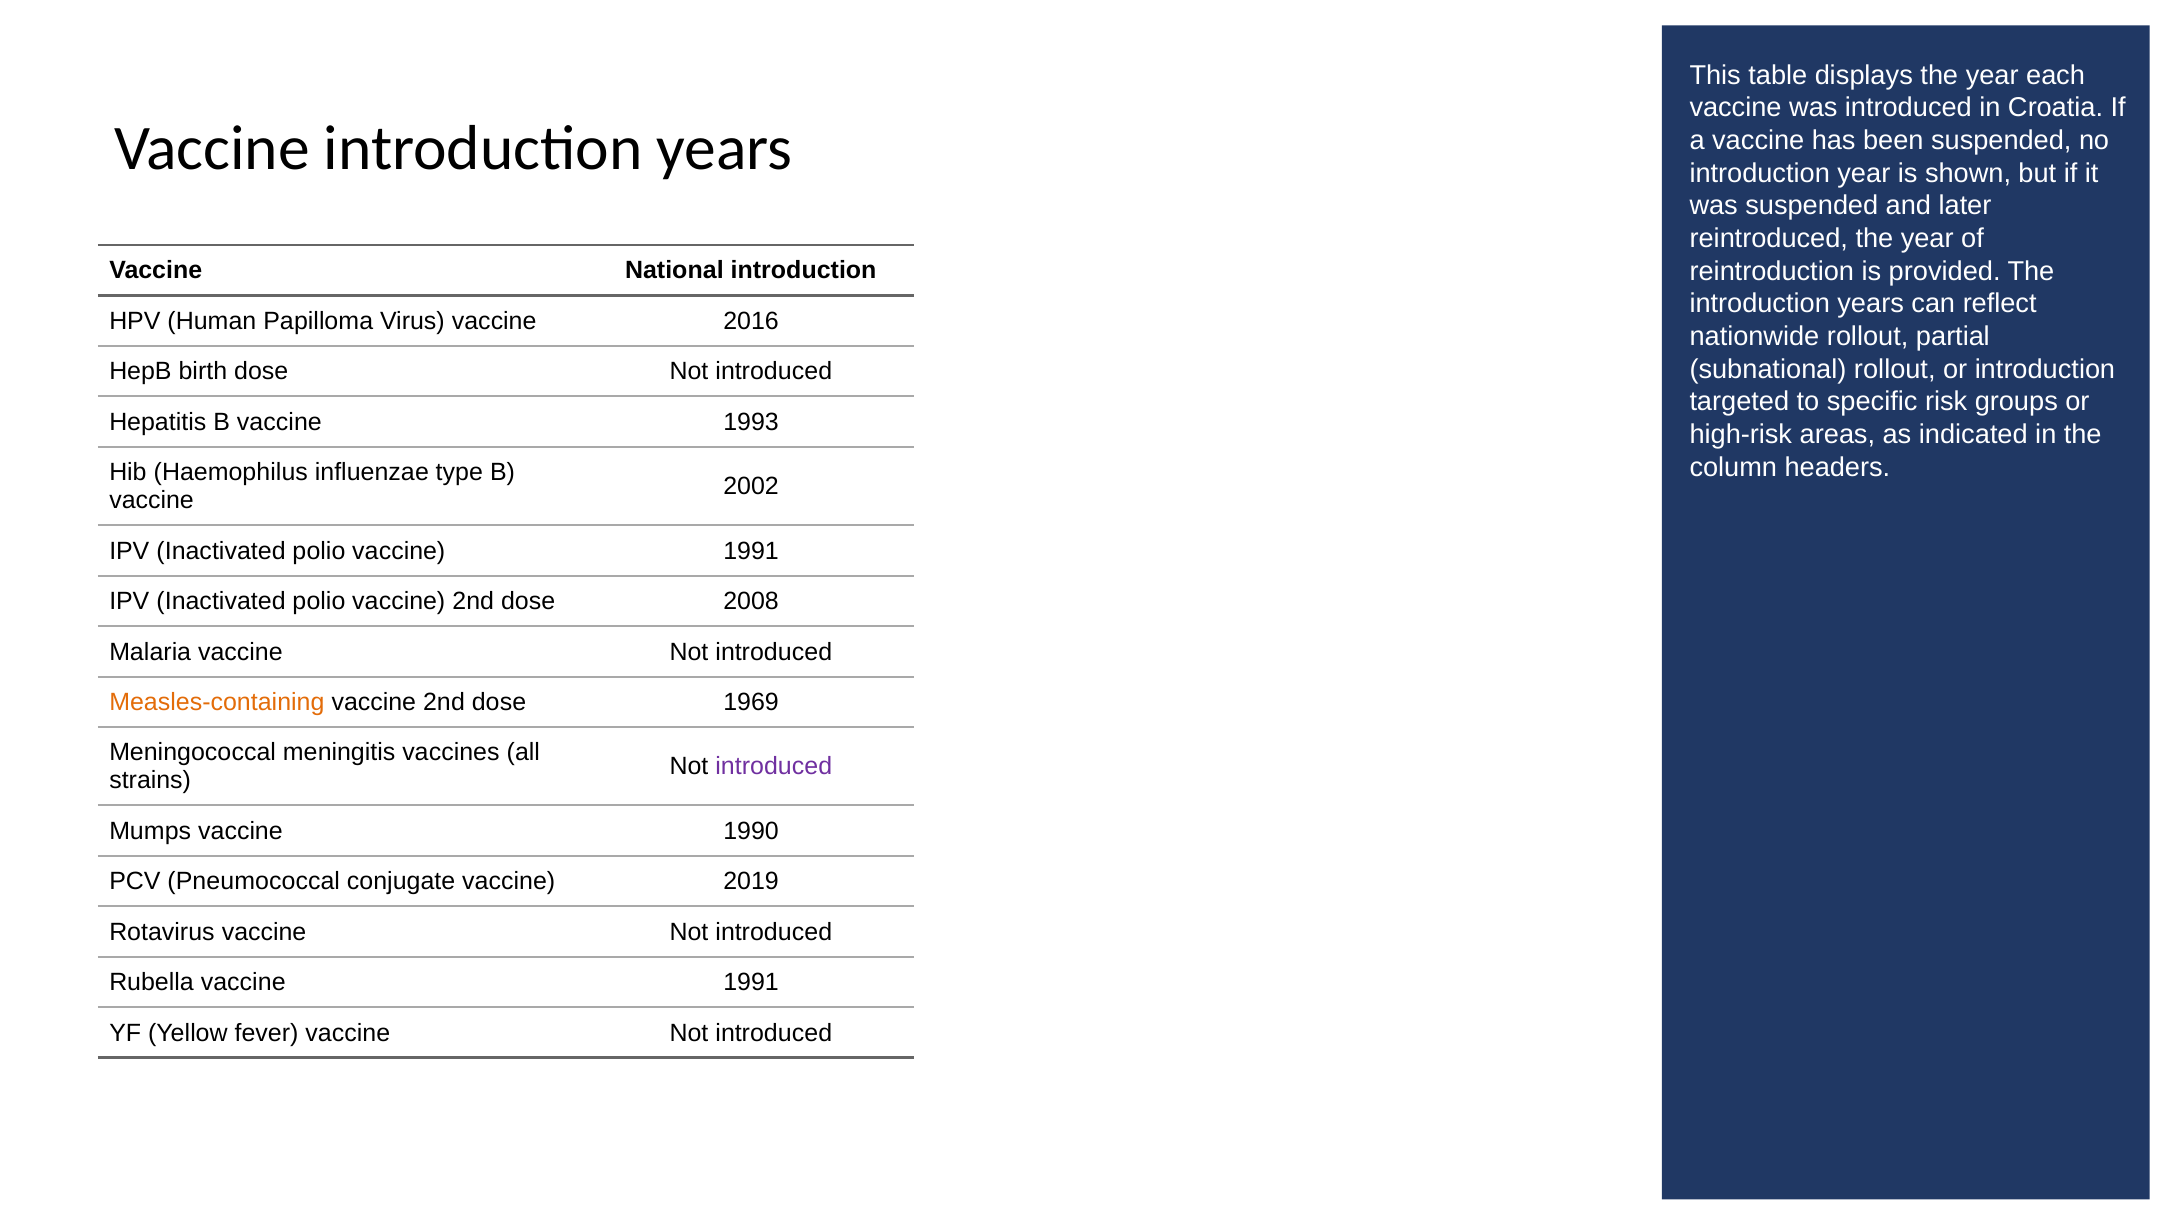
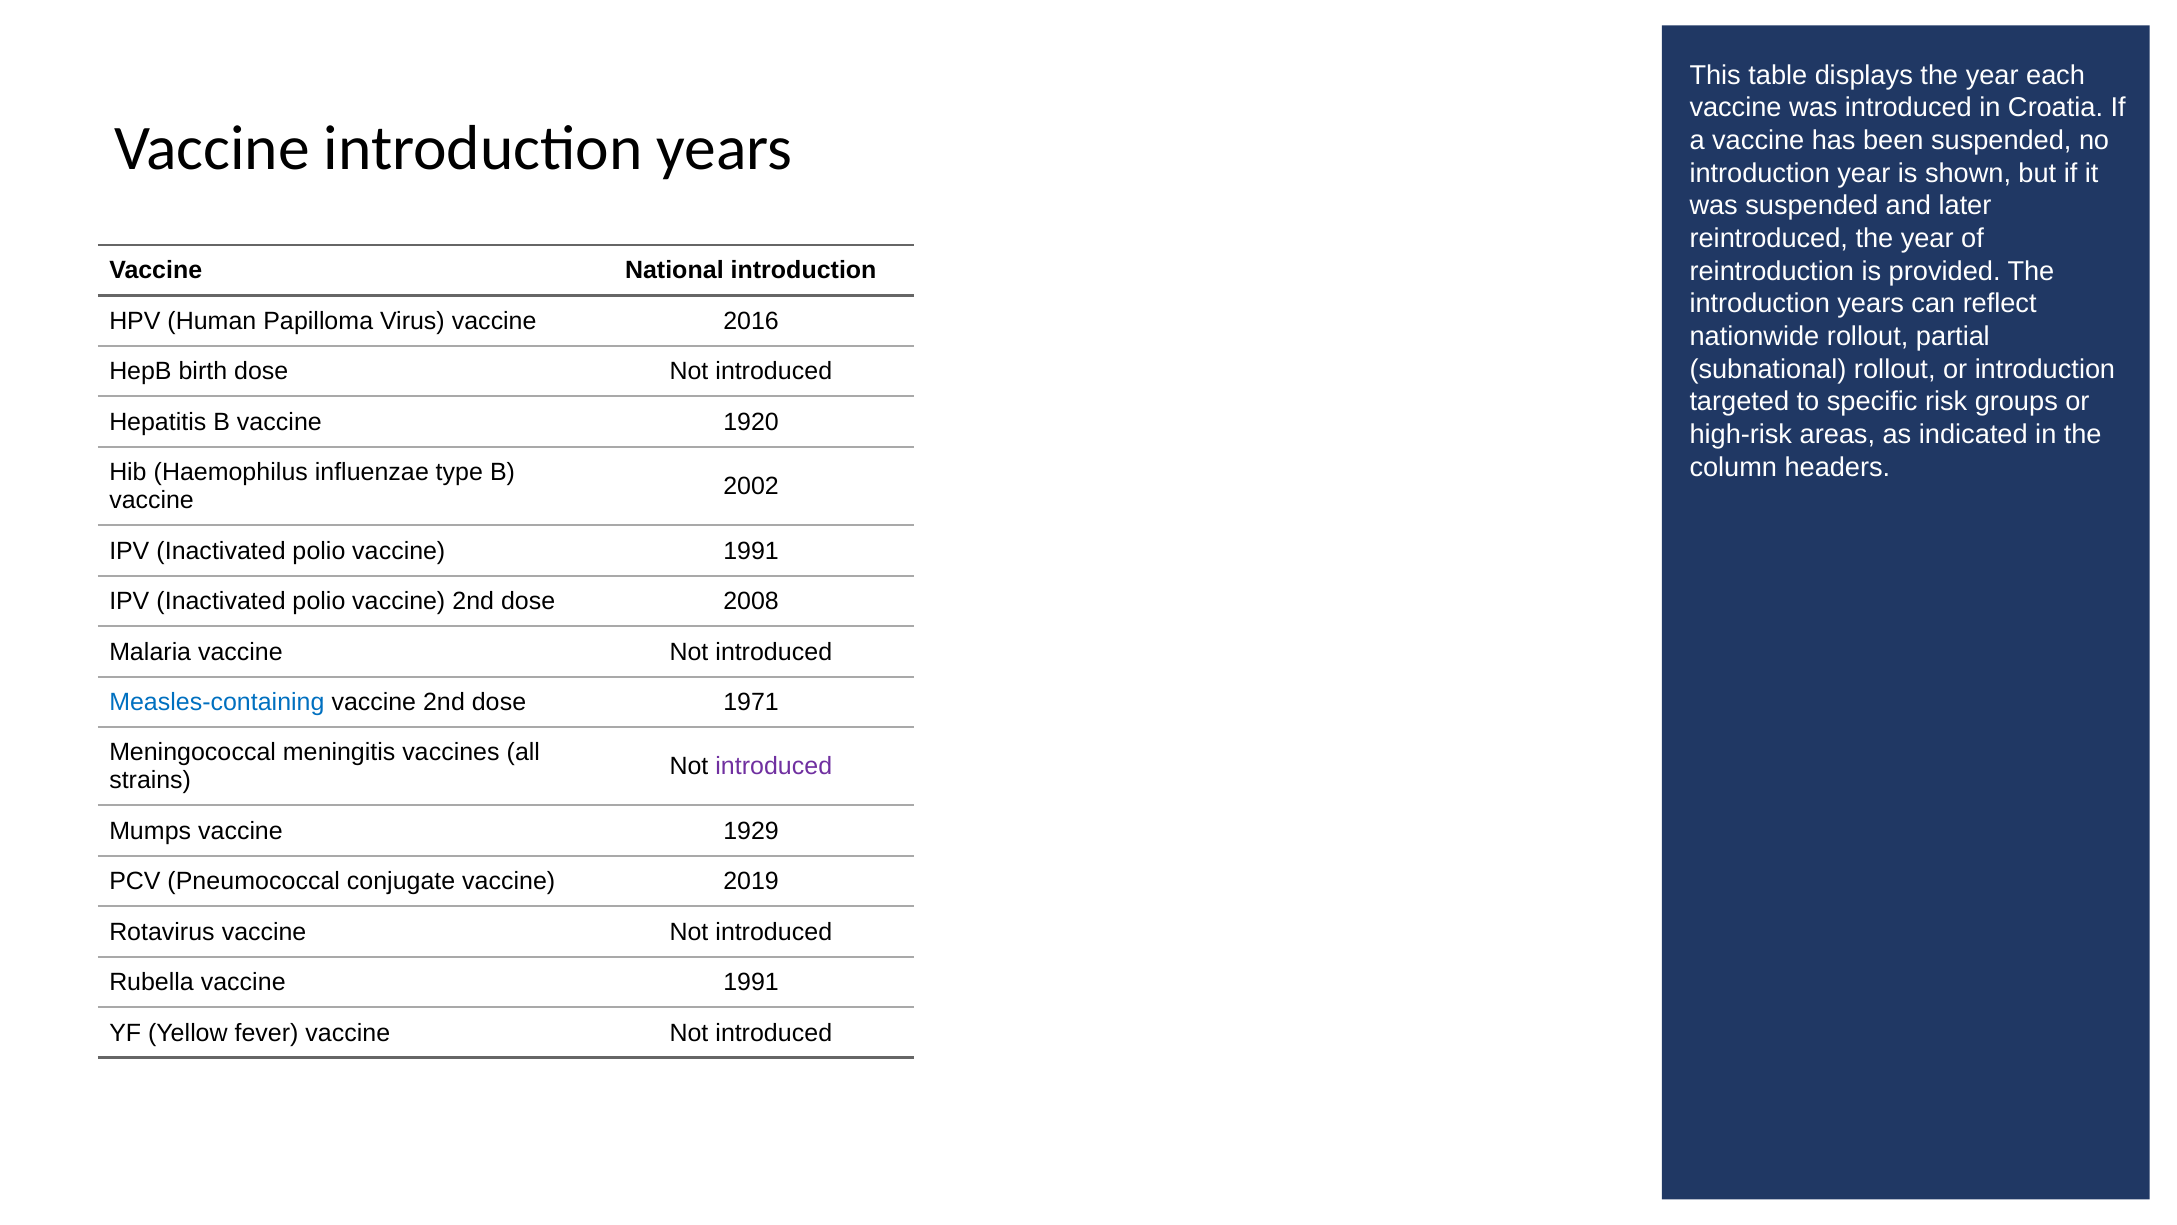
1993: 1993 -> 1920
Measles-containing colour: orange -> blue
1969: 1969 -> 1971
1990: 1990 -> 1929
